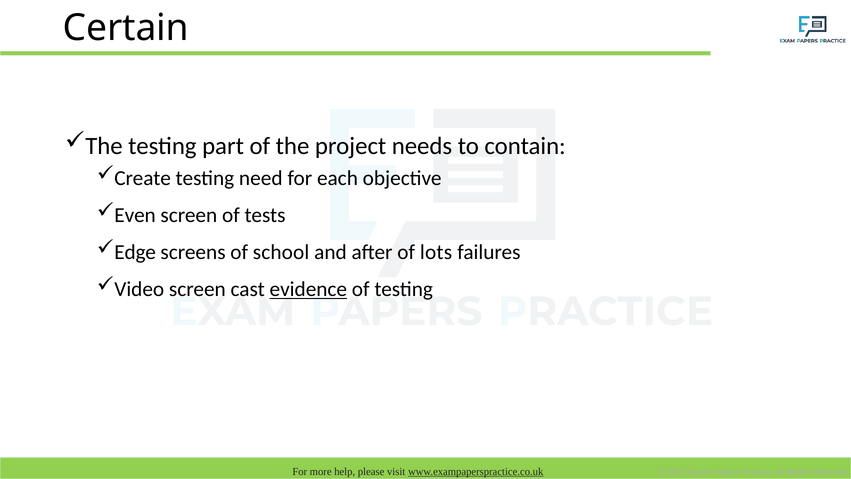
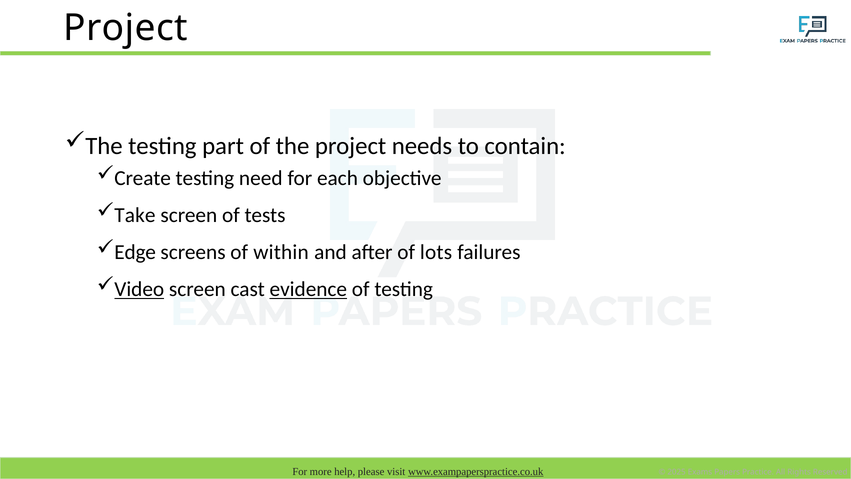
Certain at (126, 28): Certain -> Project
Even: Even -> Take
school: school -> within
Video underline: none -> present
